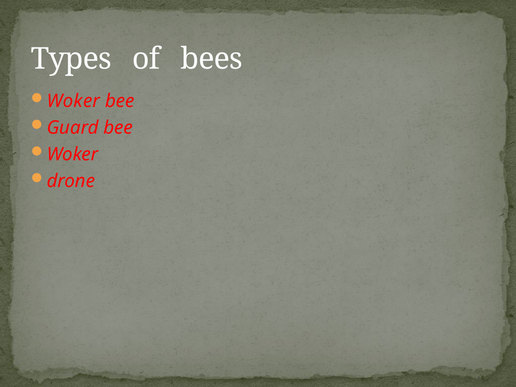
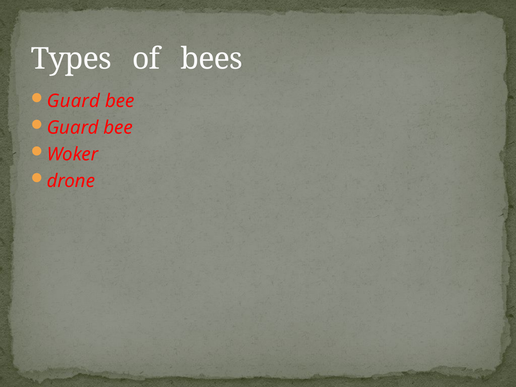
Woker at (73, 101): Woker -> Guard
